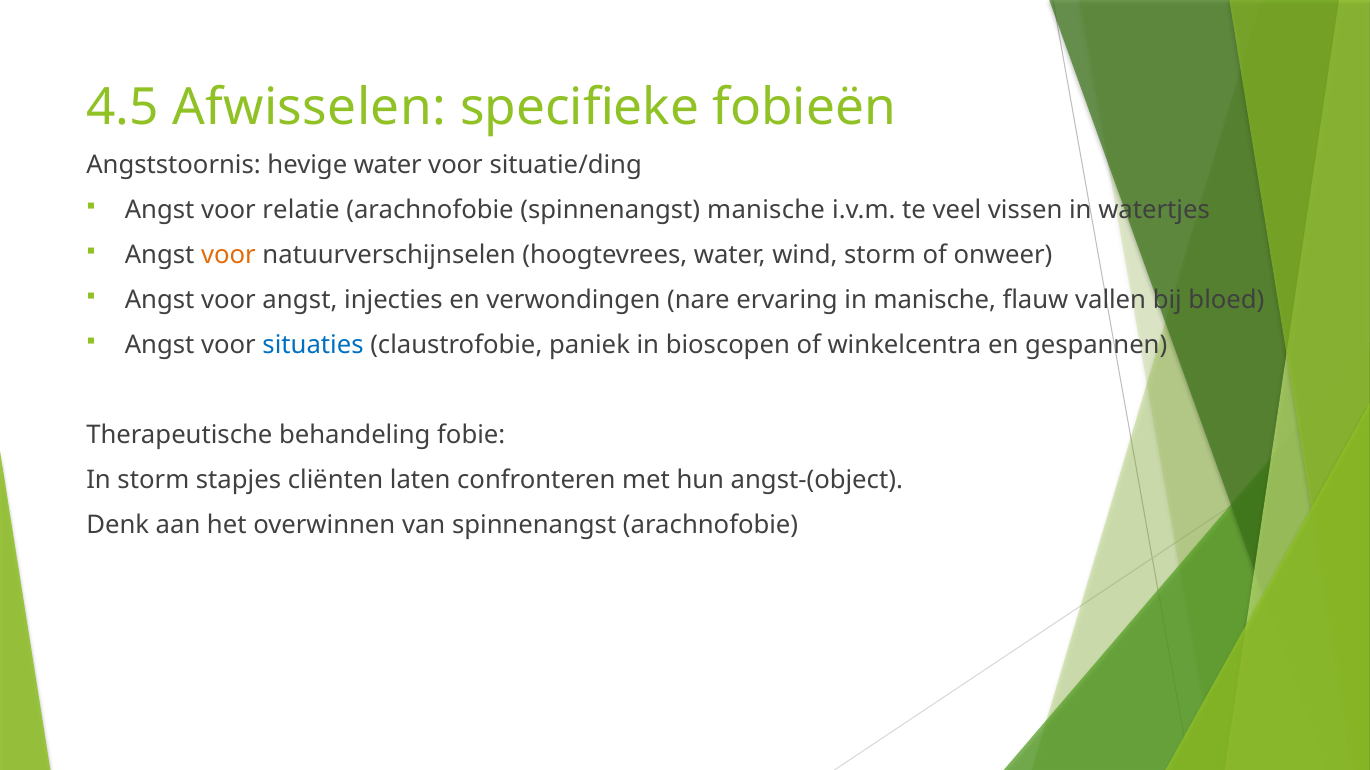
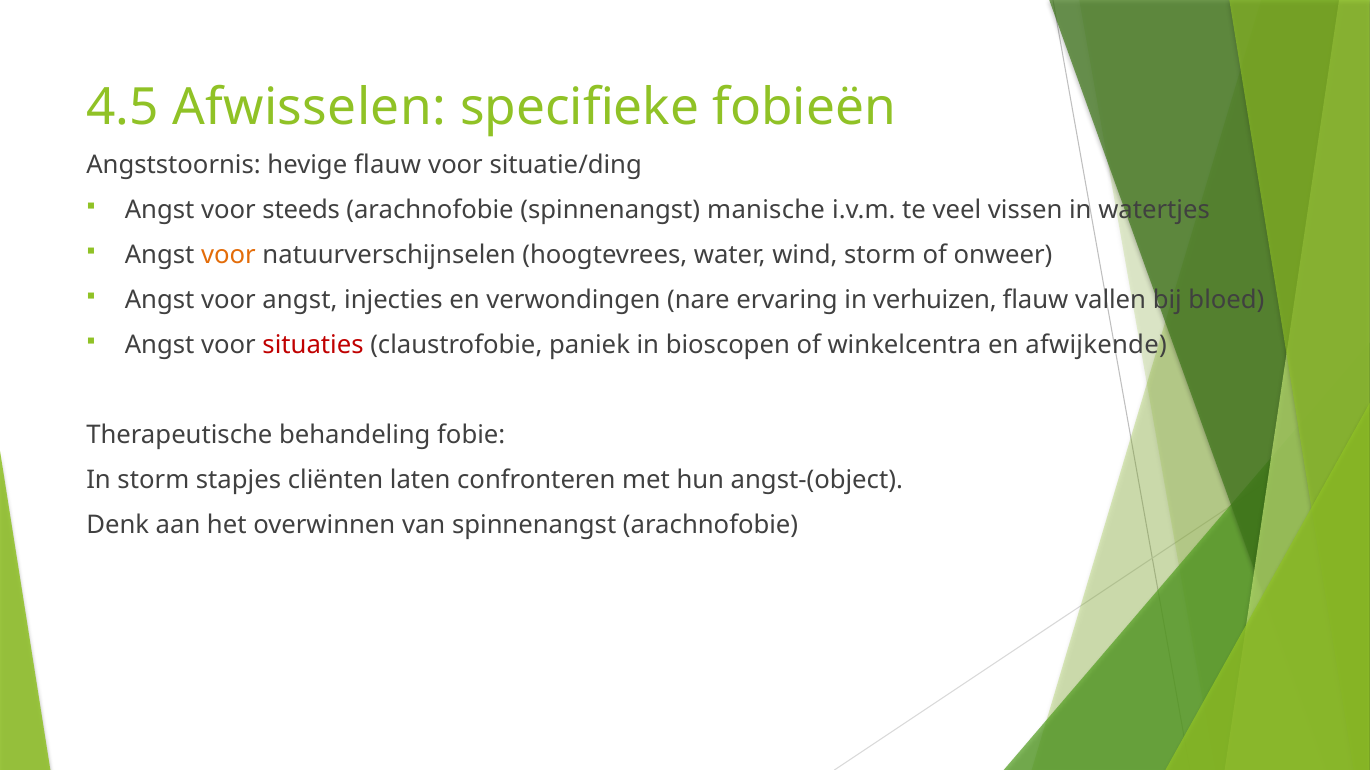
hevige water: water -> flauw
relatie: relatie -> steeds
in manische: manische -> verhuizen
situaties colour: blue -> red
gespannen: gespannen -> afwijkende
